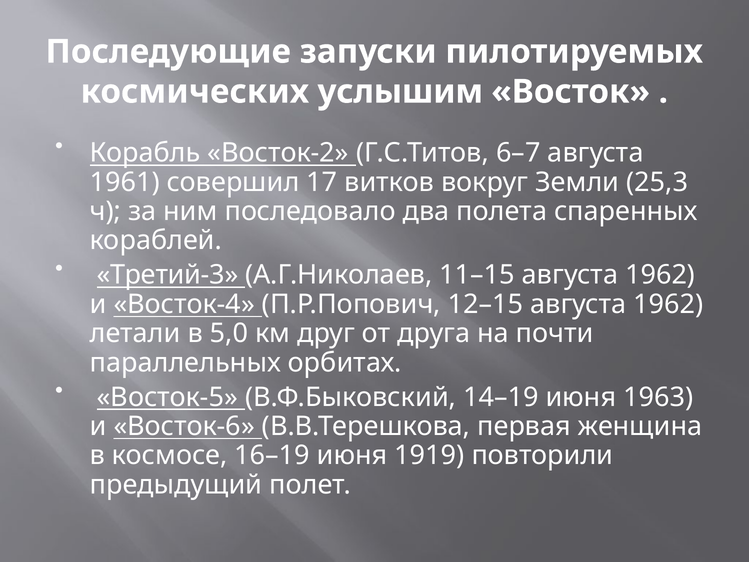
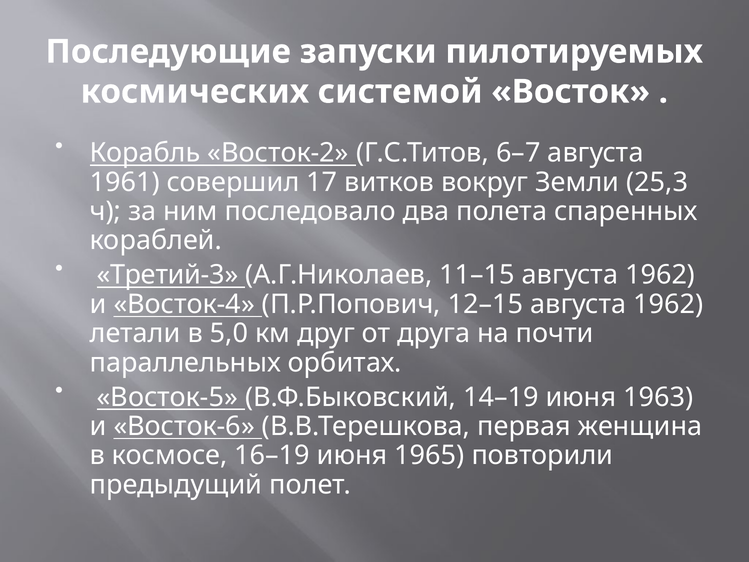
услышим: услышим -> системой
1919: 1919 -> 1965
